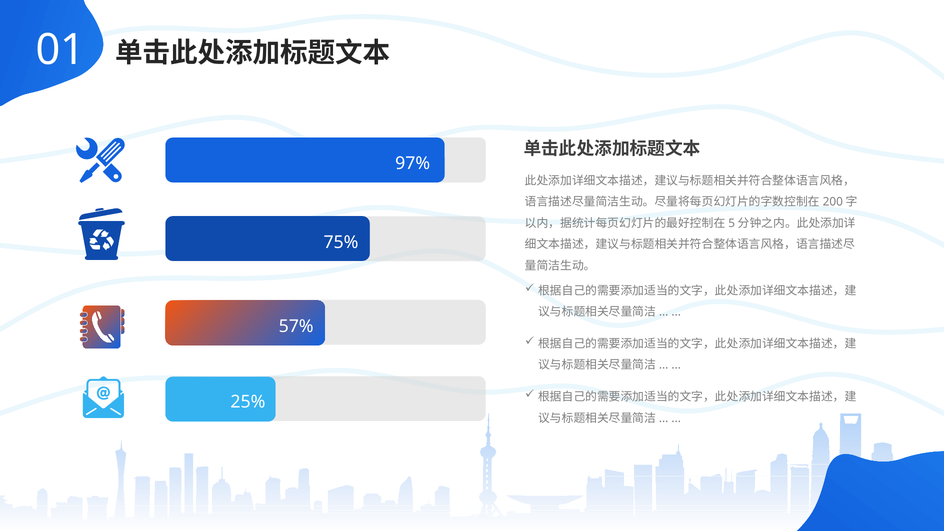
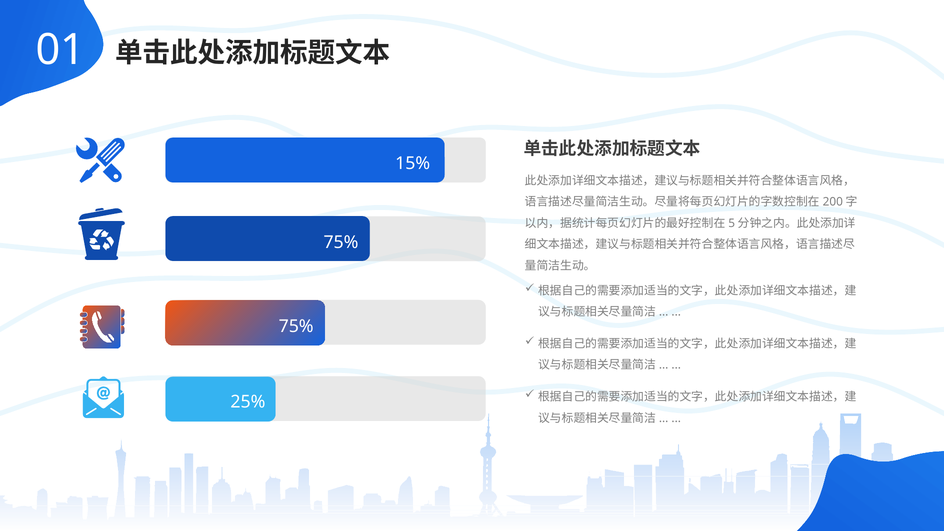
97%: 97% -> 15%
57% at (296, 326): 57% -> 75%
